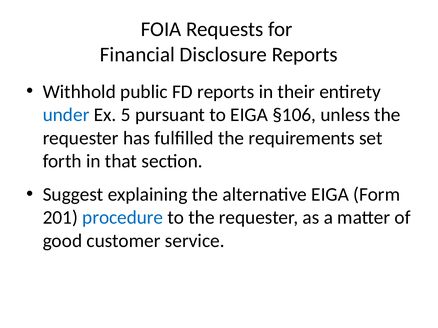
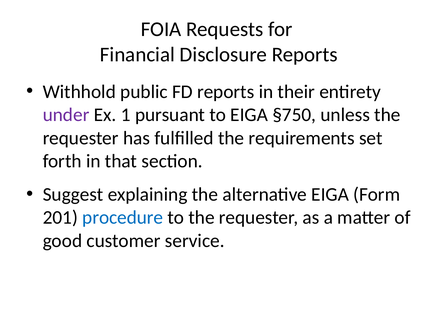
under colour: blue -> purple
5: 5 -> 1
§106: §106 -> §750
